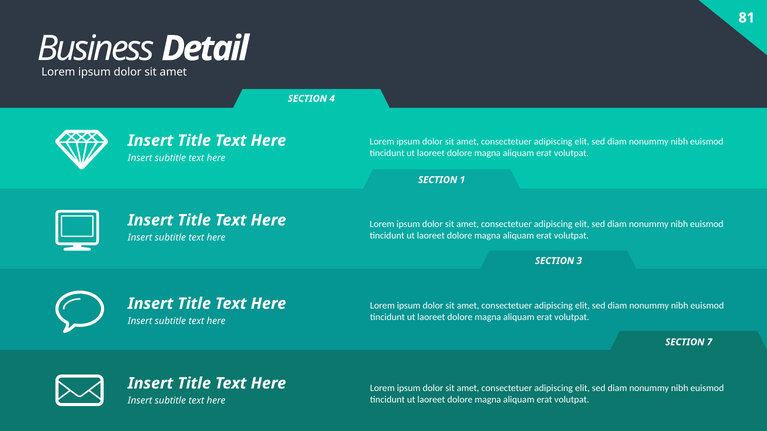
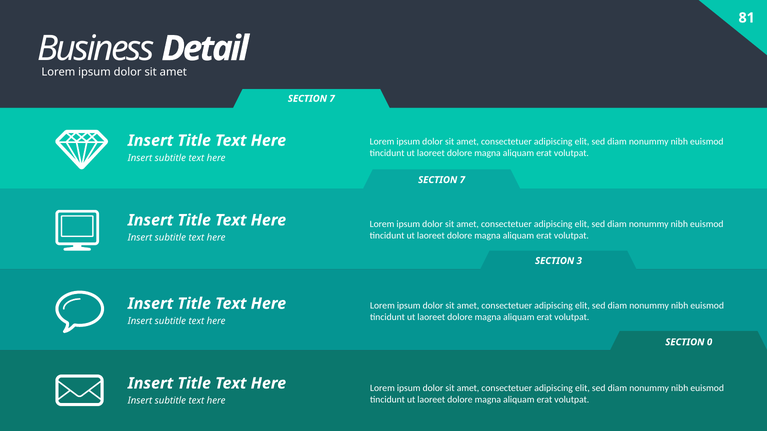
4 at (332, 99): 4 -> 7
1 at (462, 180): 1 -> 7
7: 7 -> 0
